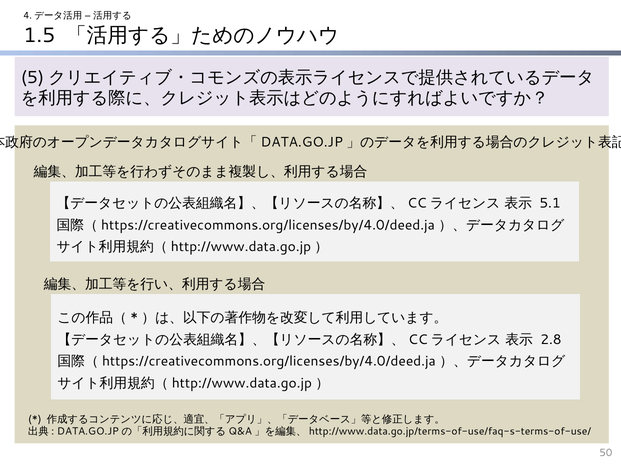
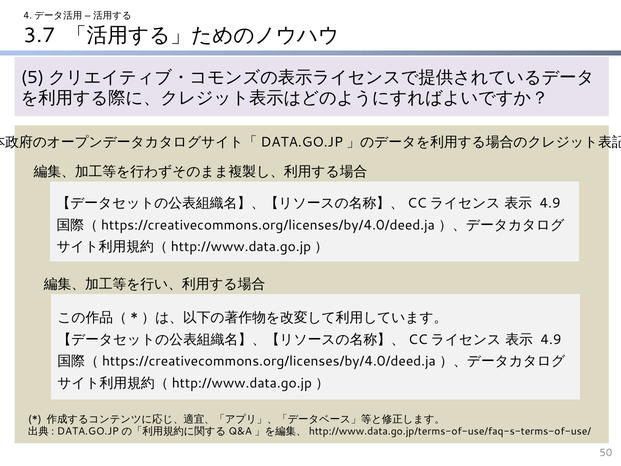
1.5: 1.5 -> 3.7
5.1 at (550, 203): 5.1 -> 4.9
2.8 at (551, 339): 2.8 -> 4.9
